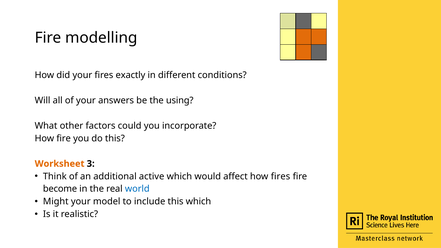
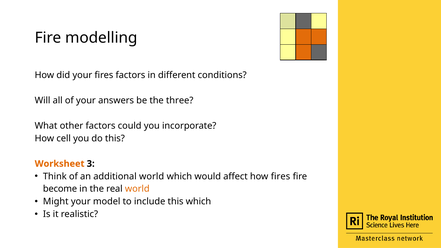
fires exactly: exactly -> factors
using: using -> three
How fire: fire -> cell
additional active: active -> world
world at (137, 189) colour: blue -> orange
